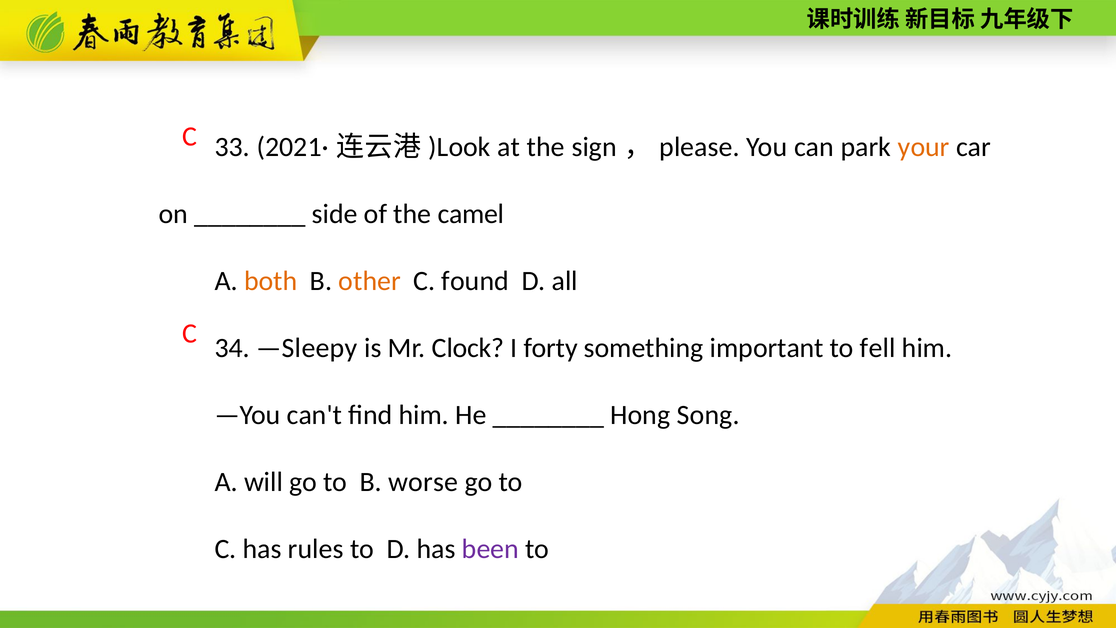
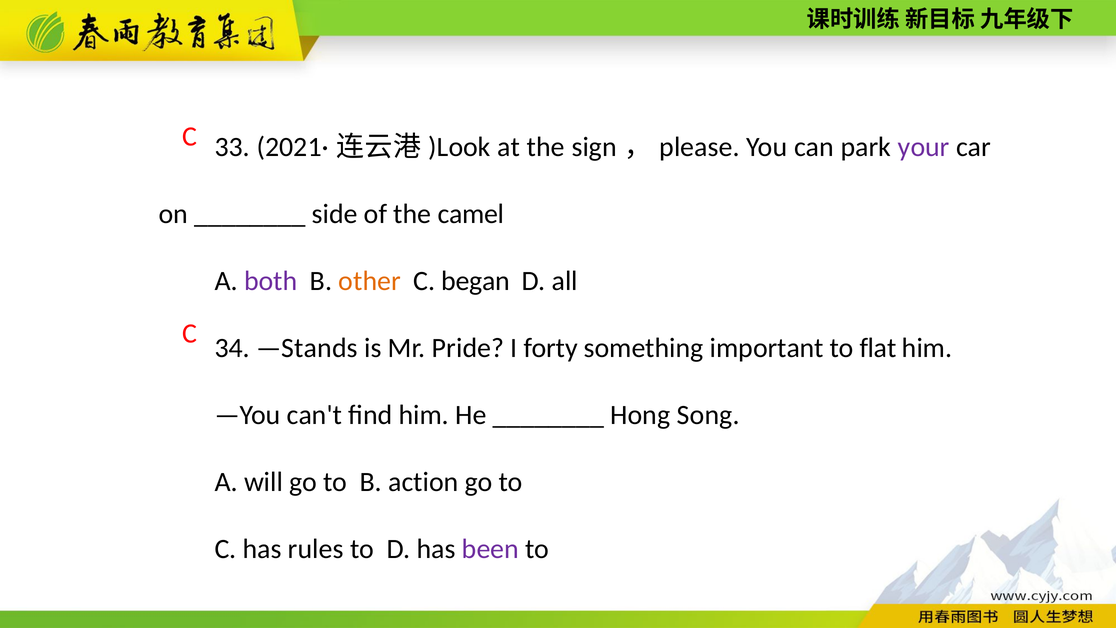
your colour: orange -> purple
both colour: orange -> purple
found: found -> began
—Sleepy: —Sleepy -> —Stands
Clock: Clock -> Pride
fell: fell -> flat
worse: worse -> action
